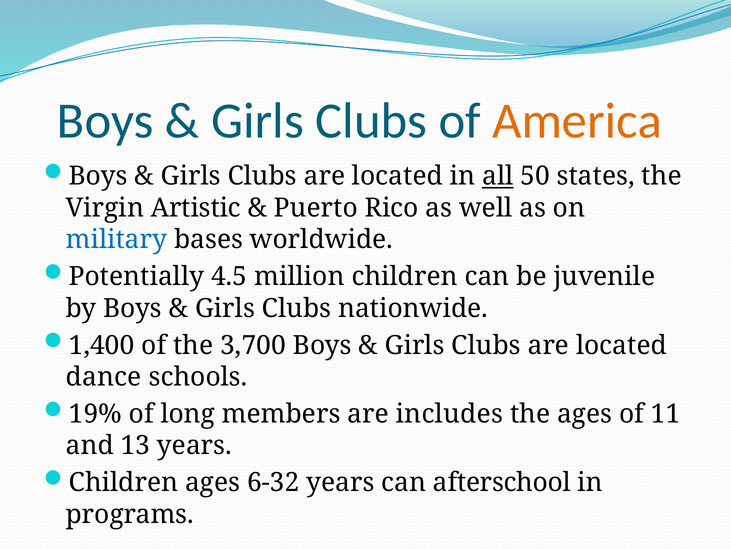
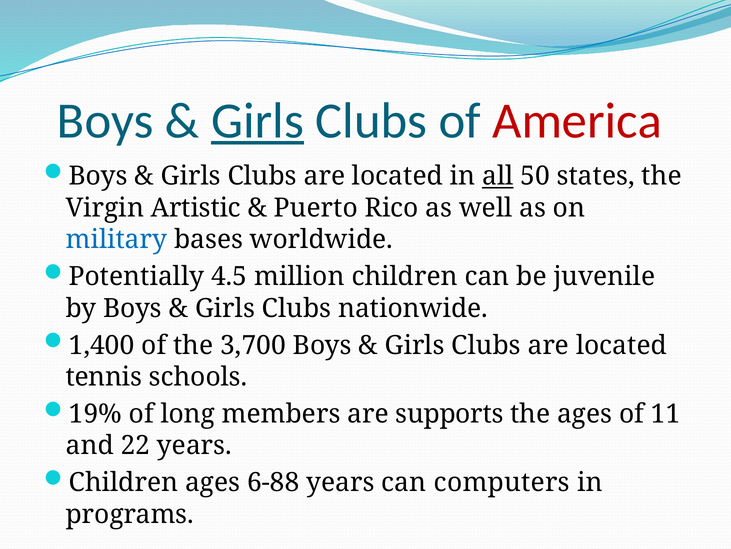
Girls at (257, 121) underline: none -> present
America colour: orange -> red
dance: dance -> tennis
includes: includes -> supports
13: 13 -> 22
6-32: 6-32 -> 6-88
afterschool: afterschool -> computers
